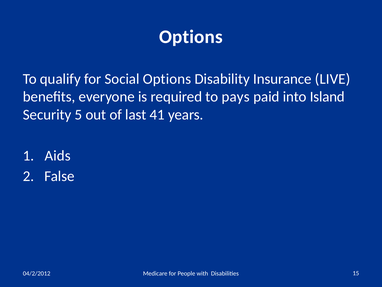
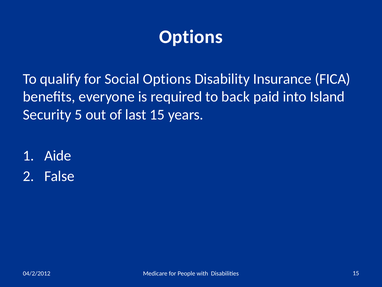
LIVE: LIVE -> FICA
pays: pays -> back
last 41: 41 -> 15
Aids: Aids -> Aide
